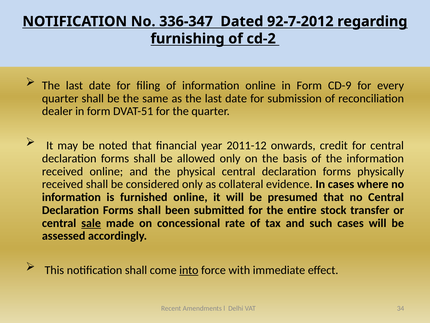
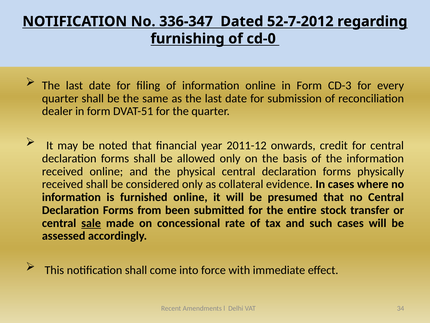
92-7-2012: 92-7-2012 -> 52-7-2012
cd-2: cd-2 -> cd-0
CD-9: CD-9 -> CD-3
shall at (149, 210): shall -> from
into underline: present -> none
